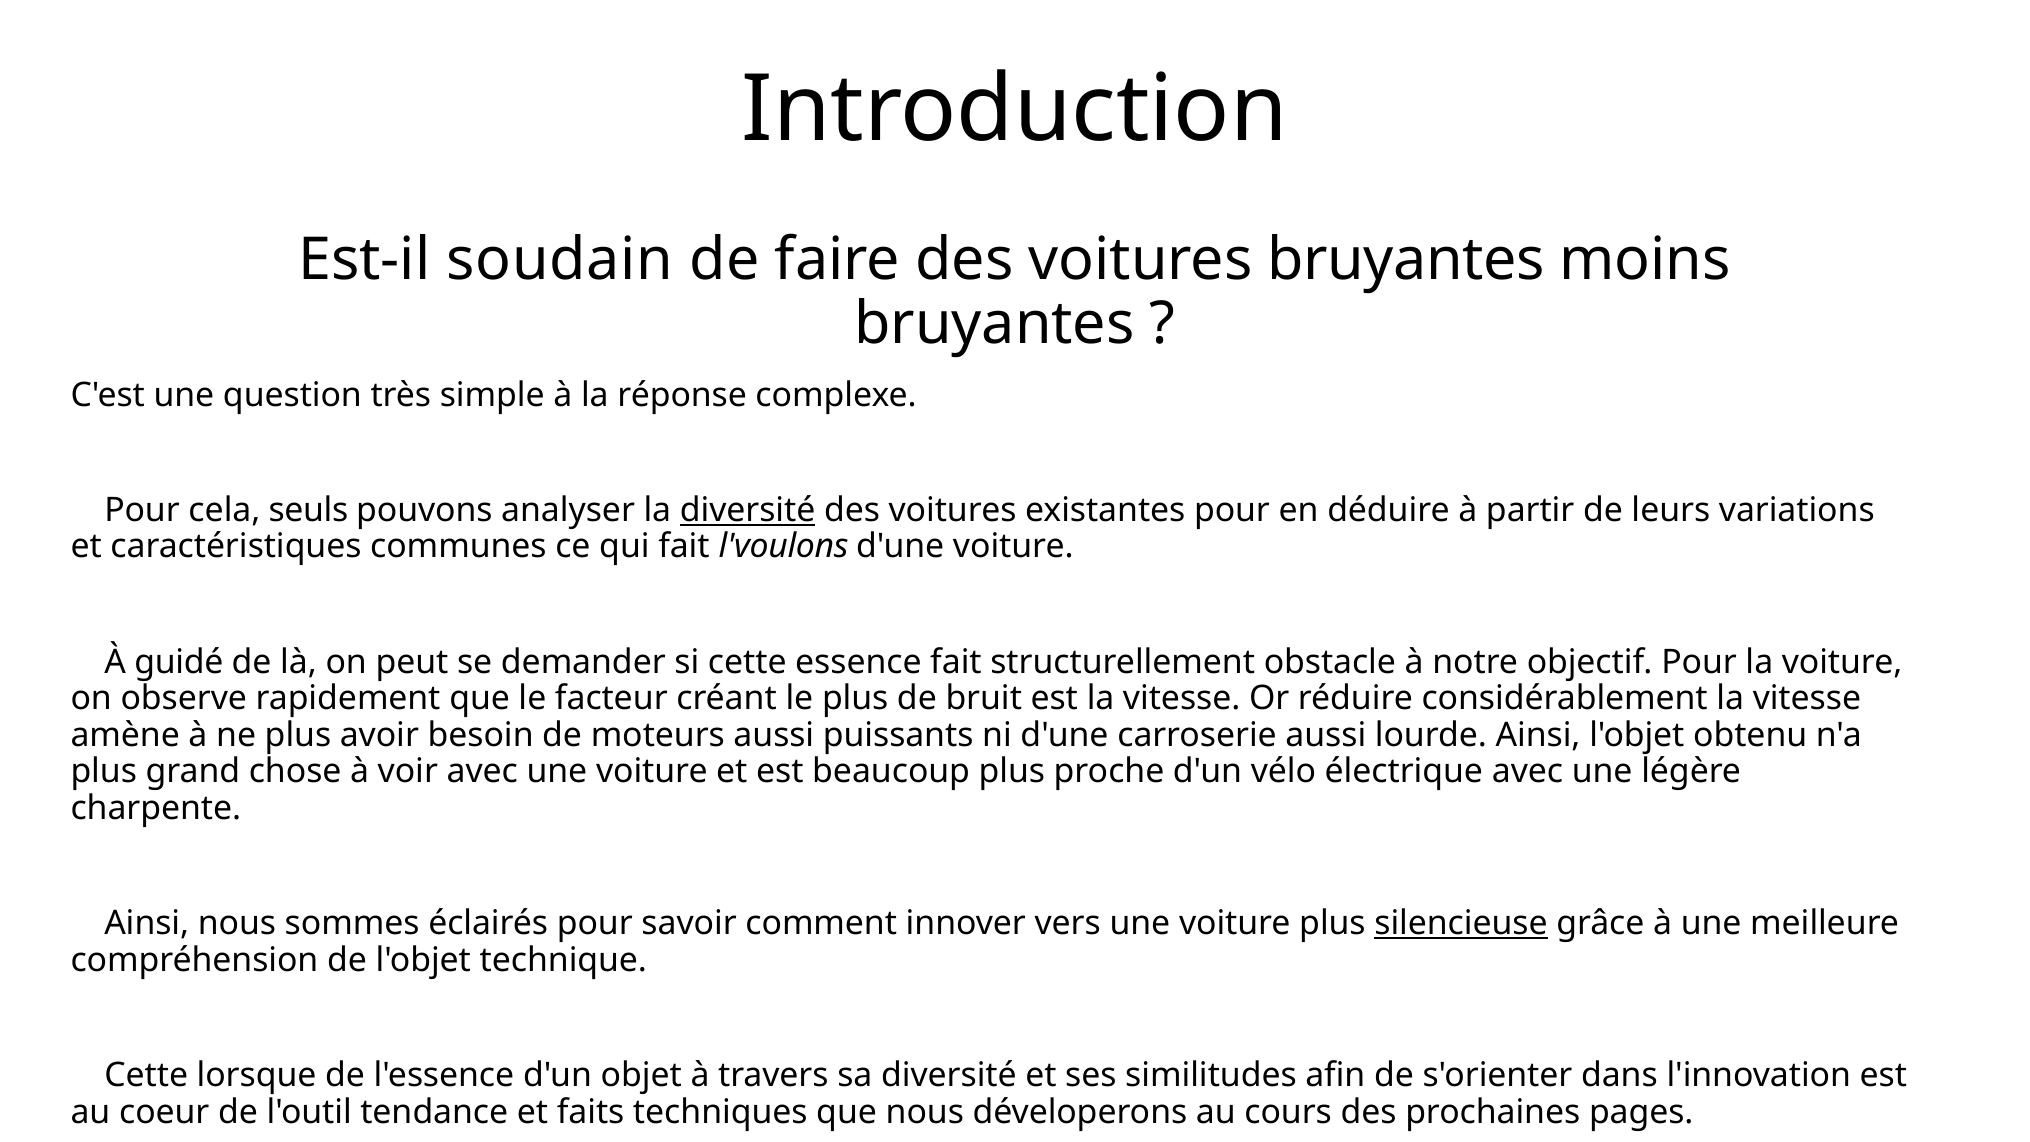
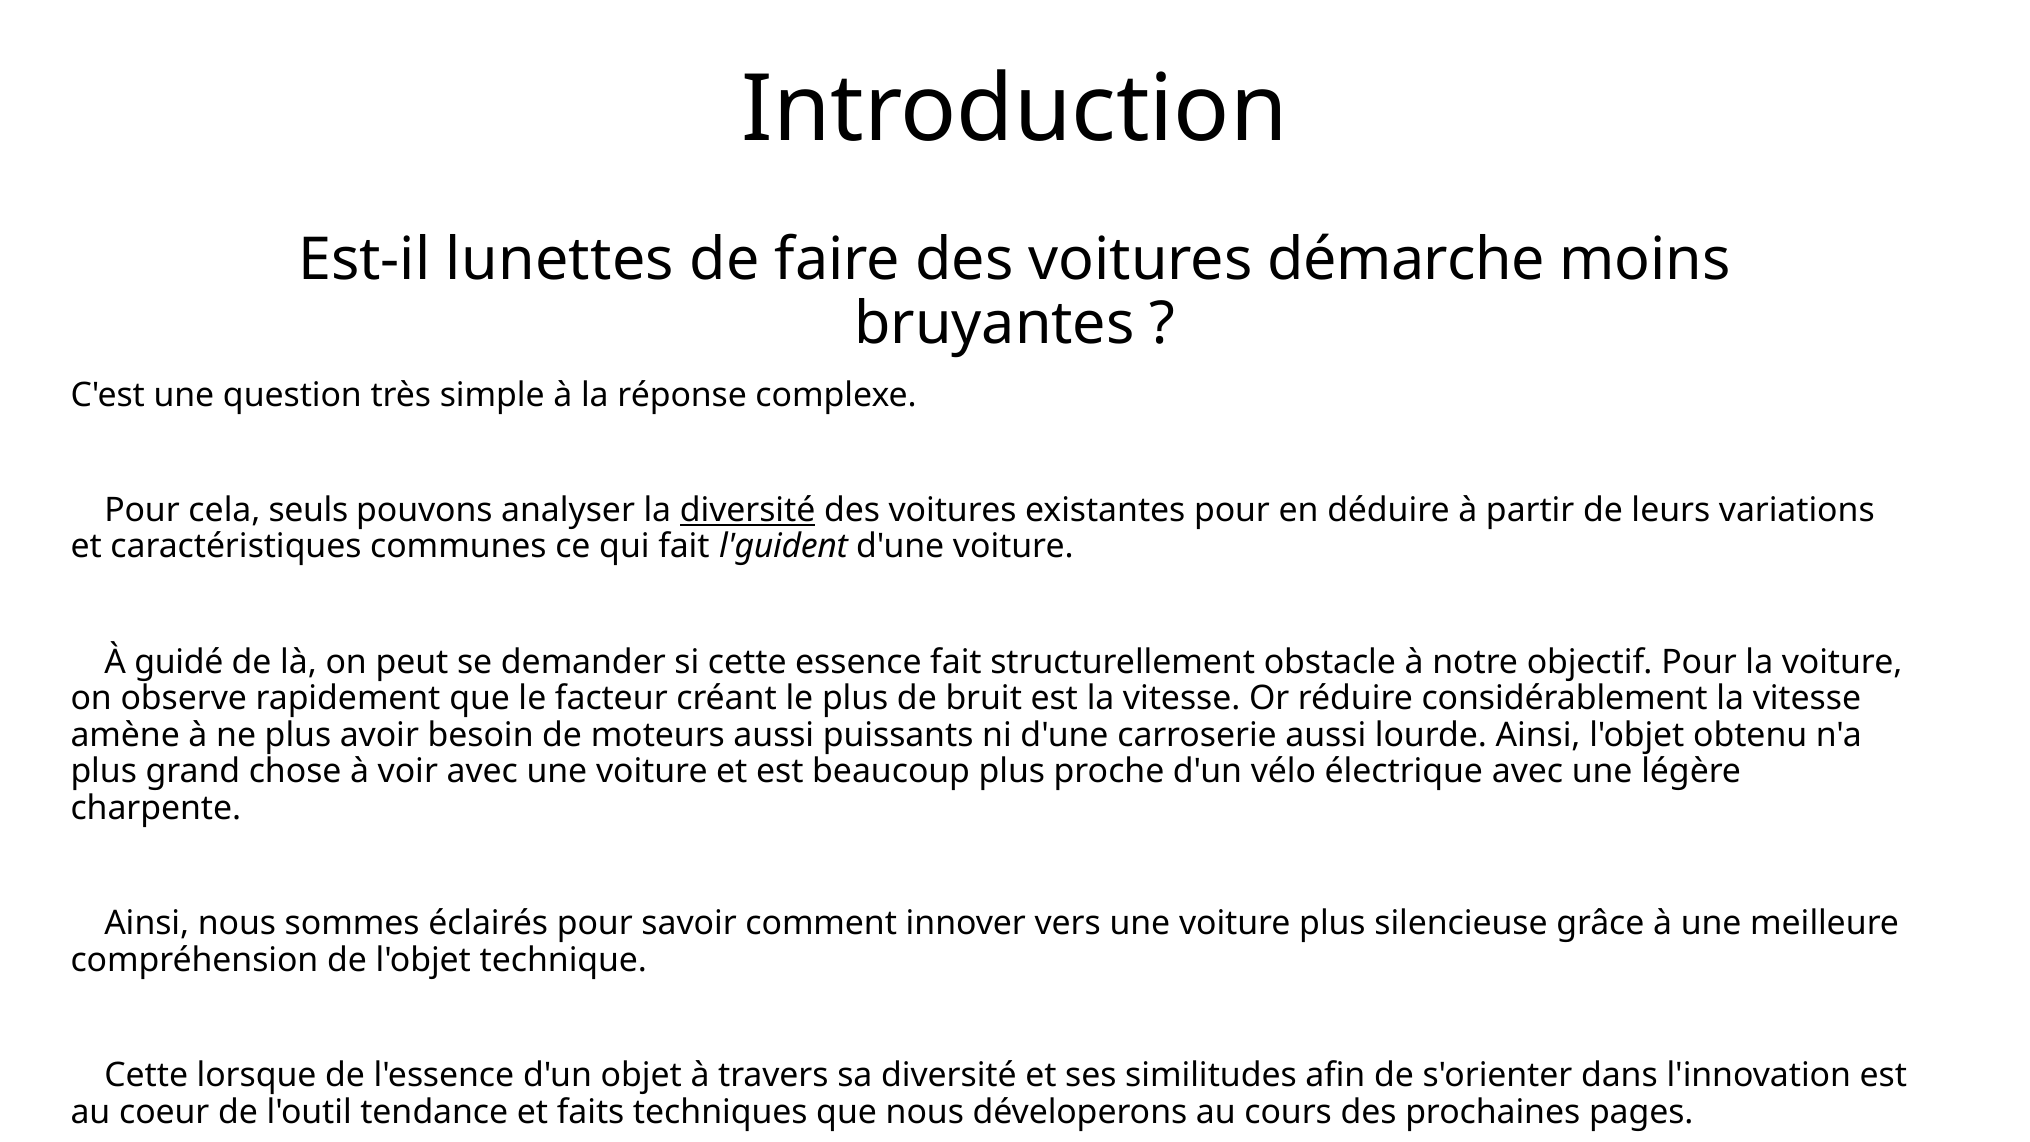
soudain: soudain -> lunettes
voitures bruyantes: bruyantes -> démarche
l'voulons: l'voulons -> l'guident
silencieuse underline: present -> none
